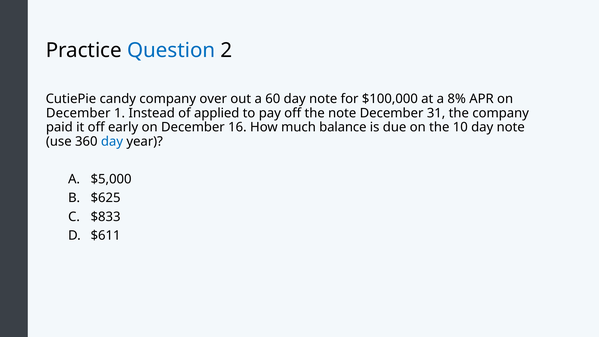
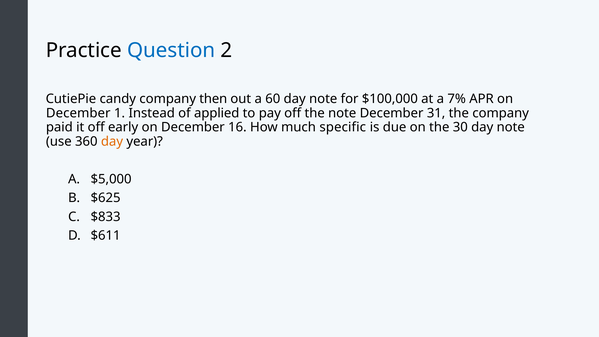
over: over -> then
8%: 8% -> 7%
balance: balance -> specific
10: 10 -> 30
day at (112, 141) colour: blue -> orange
